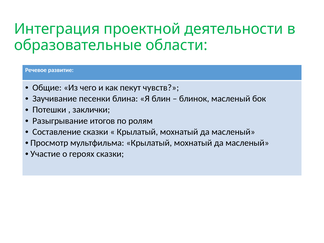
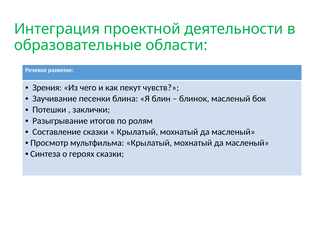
Общие: Общие -> Зрения
Участие: Участие -> Синтеза
